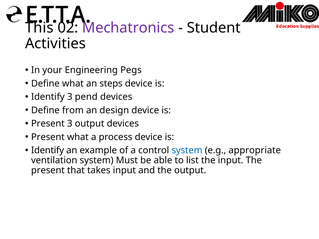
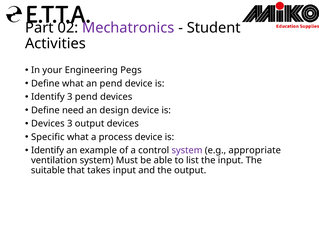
This: This -> Part
an steps: steps -> pend
from: from -> need
Present at (48, 124): Present -> Devices
Present at (48, 137): Present -> Specific
system at (187, 151) colour: blue -> purple
present at (48, 171): present -> suitable
